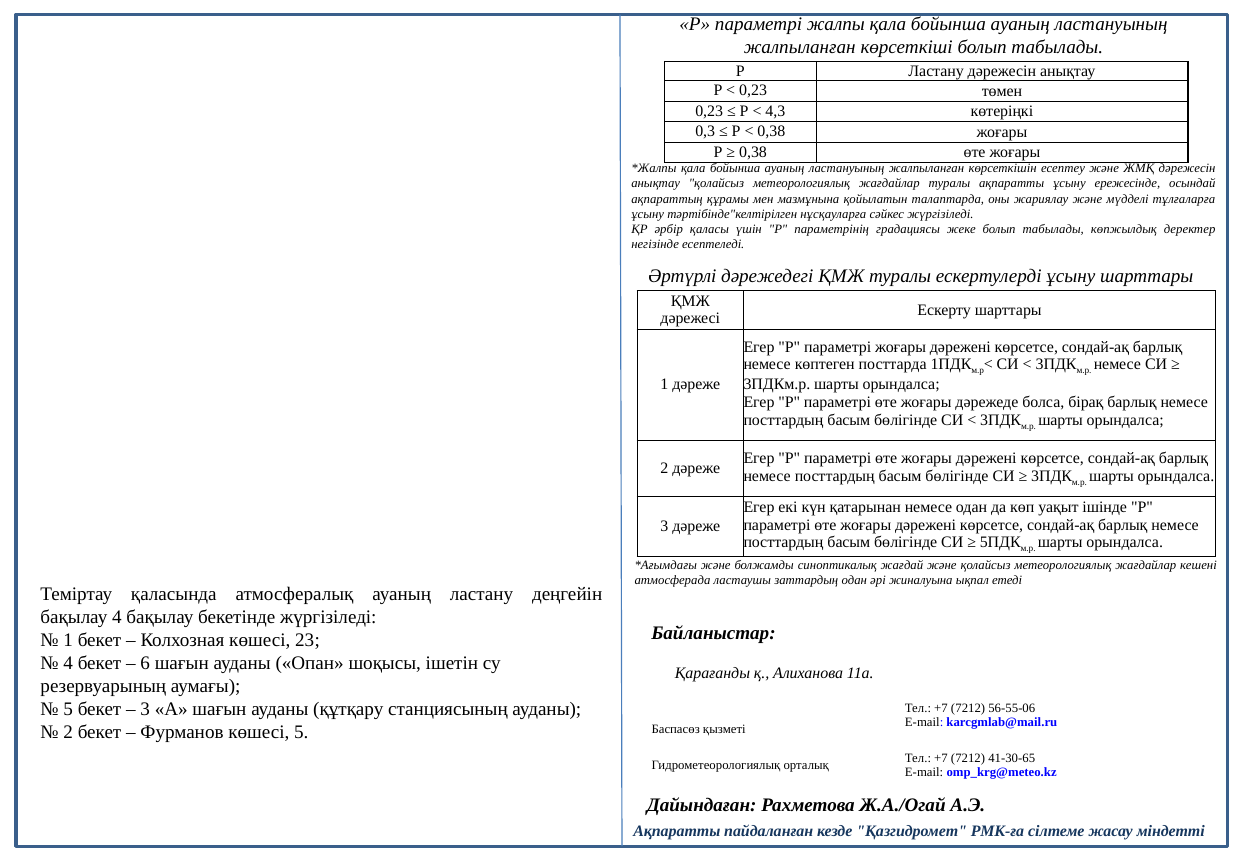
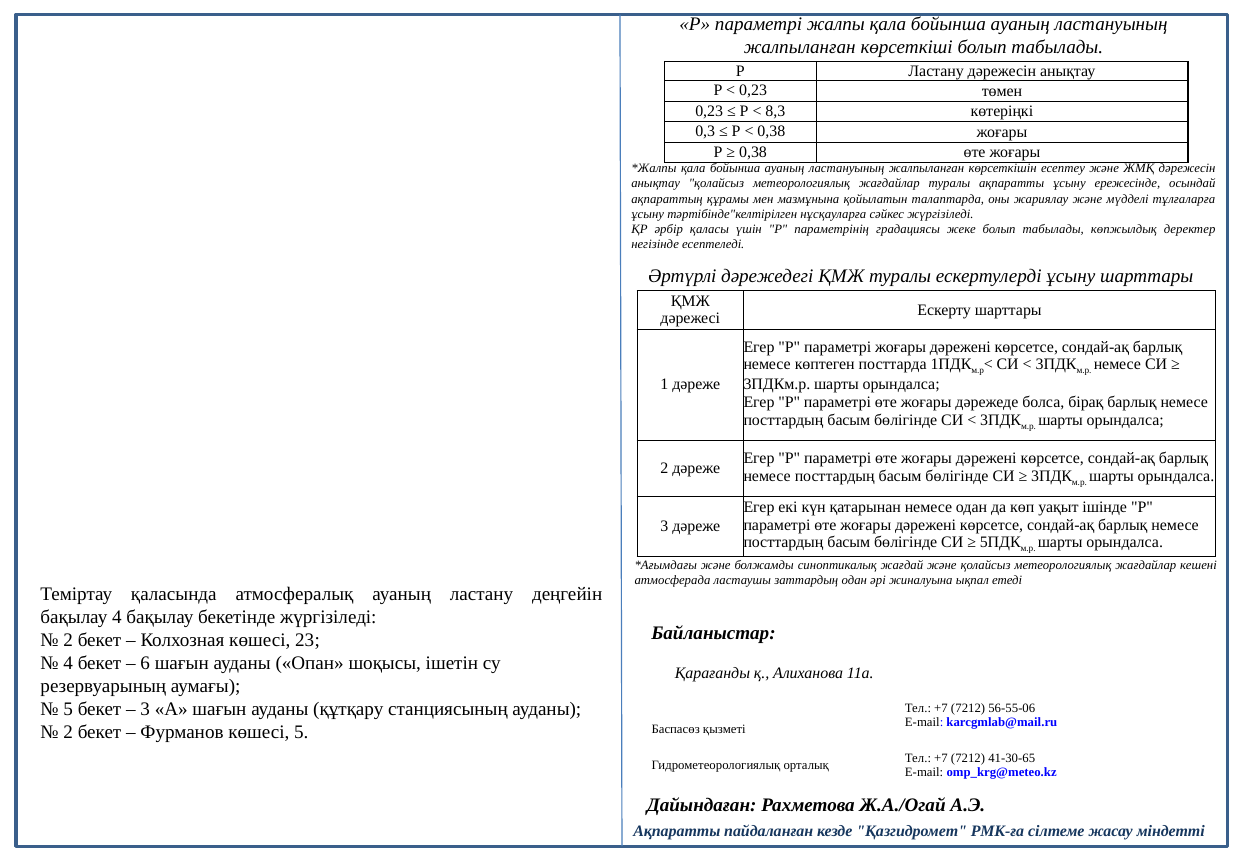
4,3: 4,3 -> 8,3
1 at (68, 640): 1 -> 2
